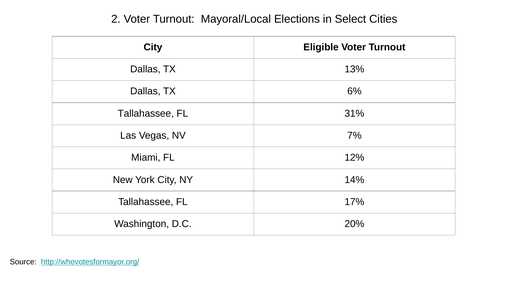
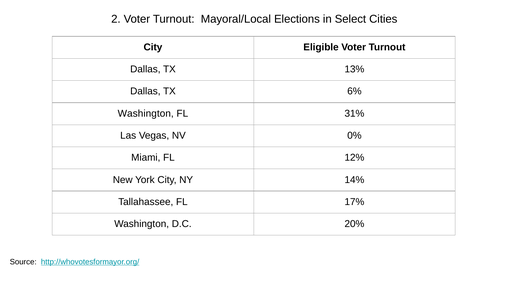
Tallahassee at (146, 113): Tallahassee -> Washington
7%: 7% -> 0%
